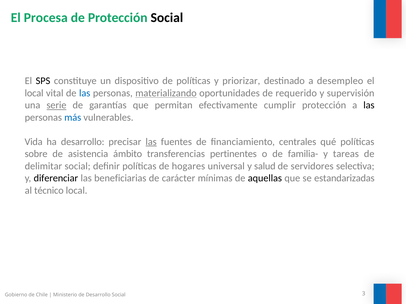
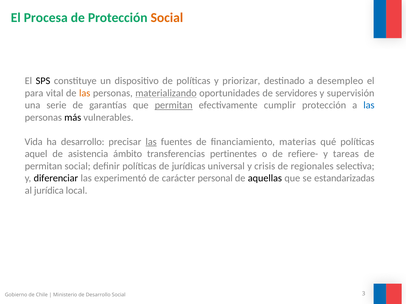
Social at (167, 18) colour: black -> orange
local at (34, 93): local -> para
las at (85, 93) colour: blue -> orange
requerido: requerido -> servidores
serie underline: present -> none
permitan at (174, 105) underline: none -> present
las at (369, 105) colour: black -> blue
más colour: blue -> black
centrales: centrales -> materias
sobre: sobre -> aquel
familia-: familia- -> refiere-
delimitar at (43, 166): delimitar -> permitan
hogares: hogares -> jurídicas
salud: salud -> crisis
servidores: servidores -> regionales
beneficiarias: beneficiarias -> experimentó
mínimas: mínimas -> personal
técnico: técnico -> jurídica
